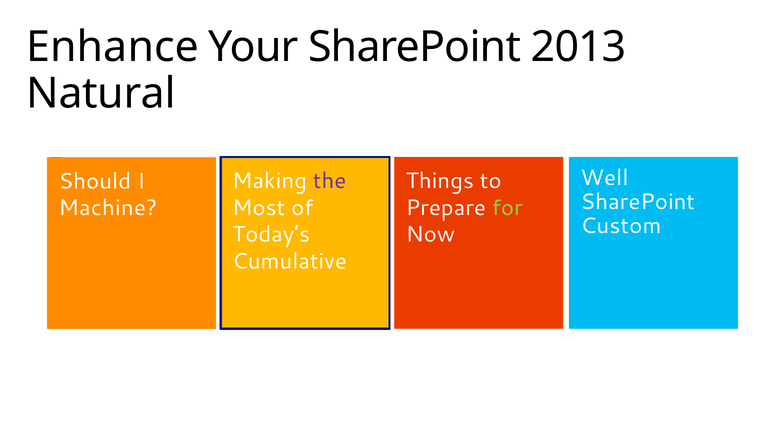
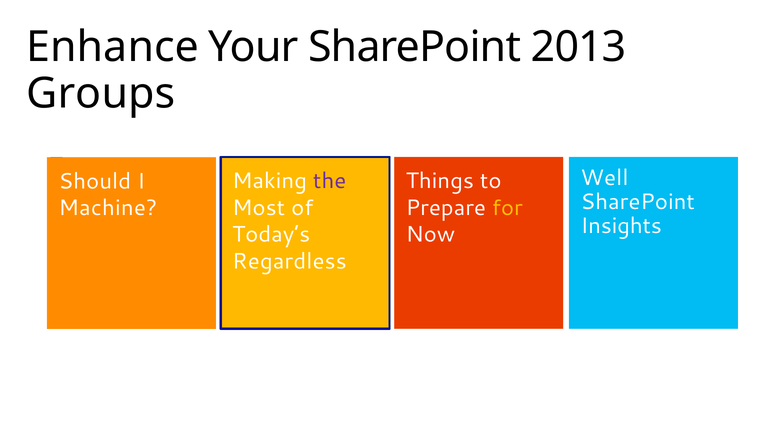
Natural: Natural -> Groups
for colour: light green -> yellow
Custom: Custom -> Insights
Cumulative: Cumulative -> Regardless
